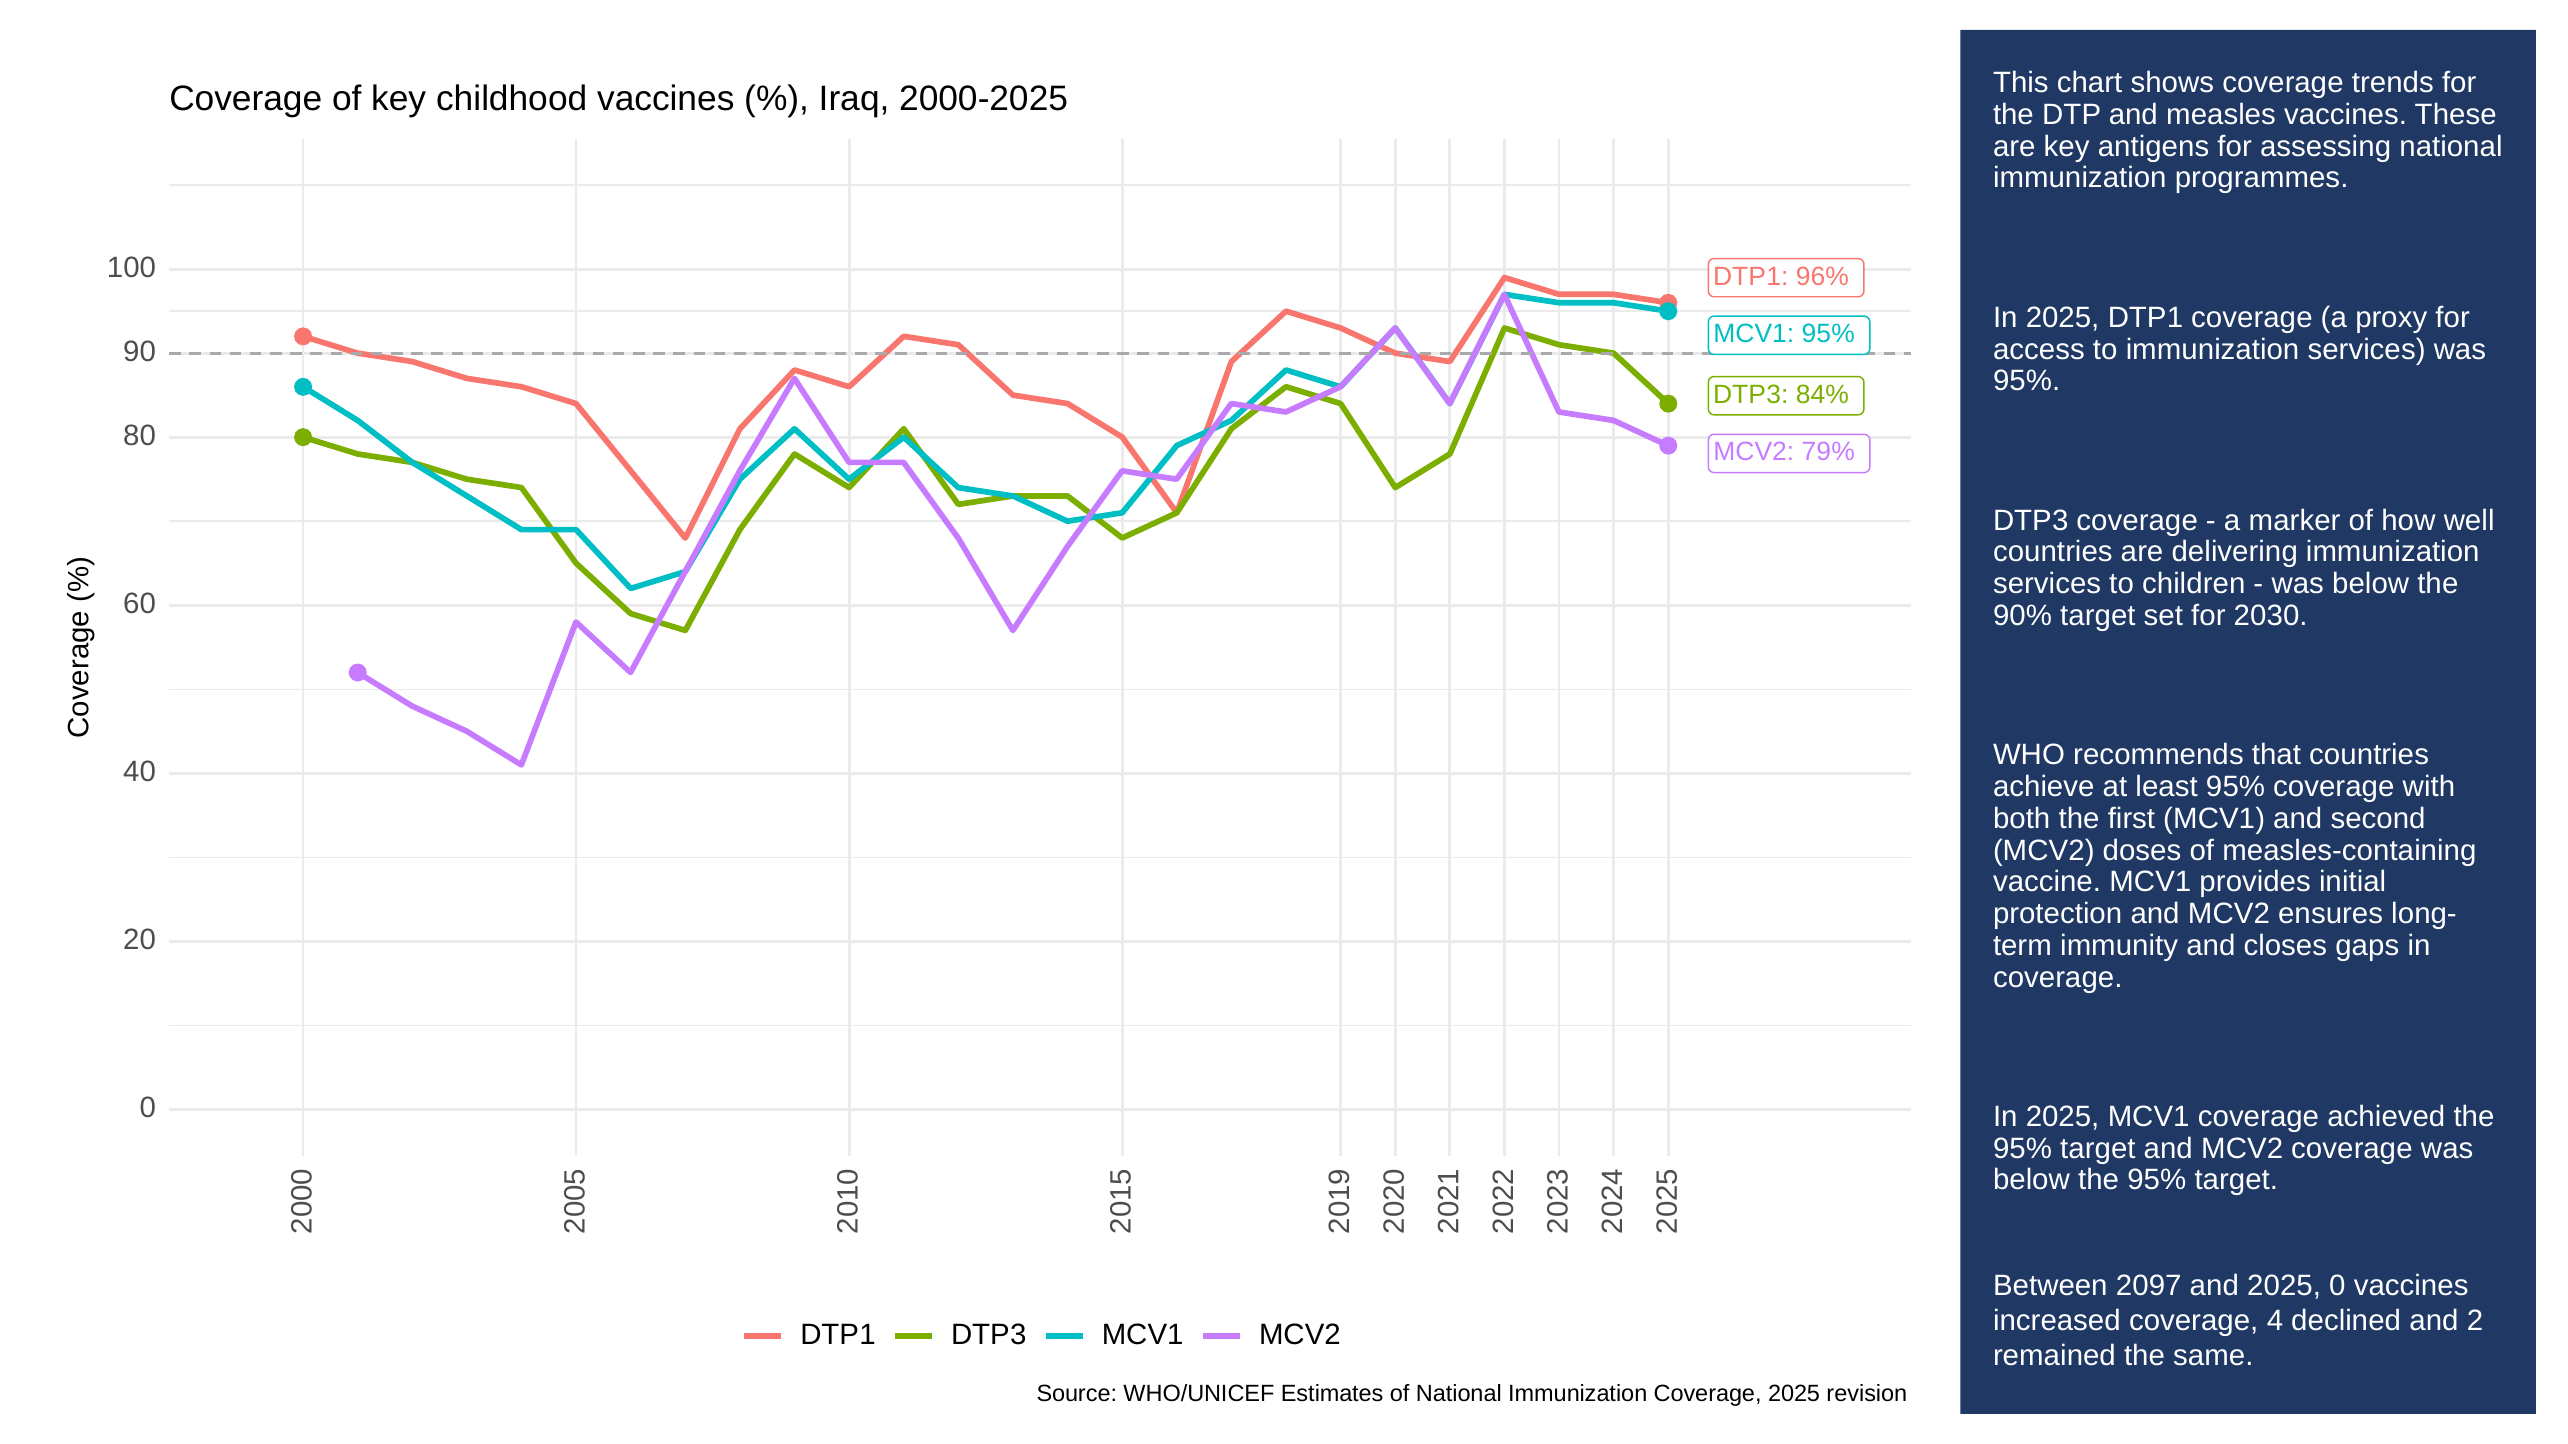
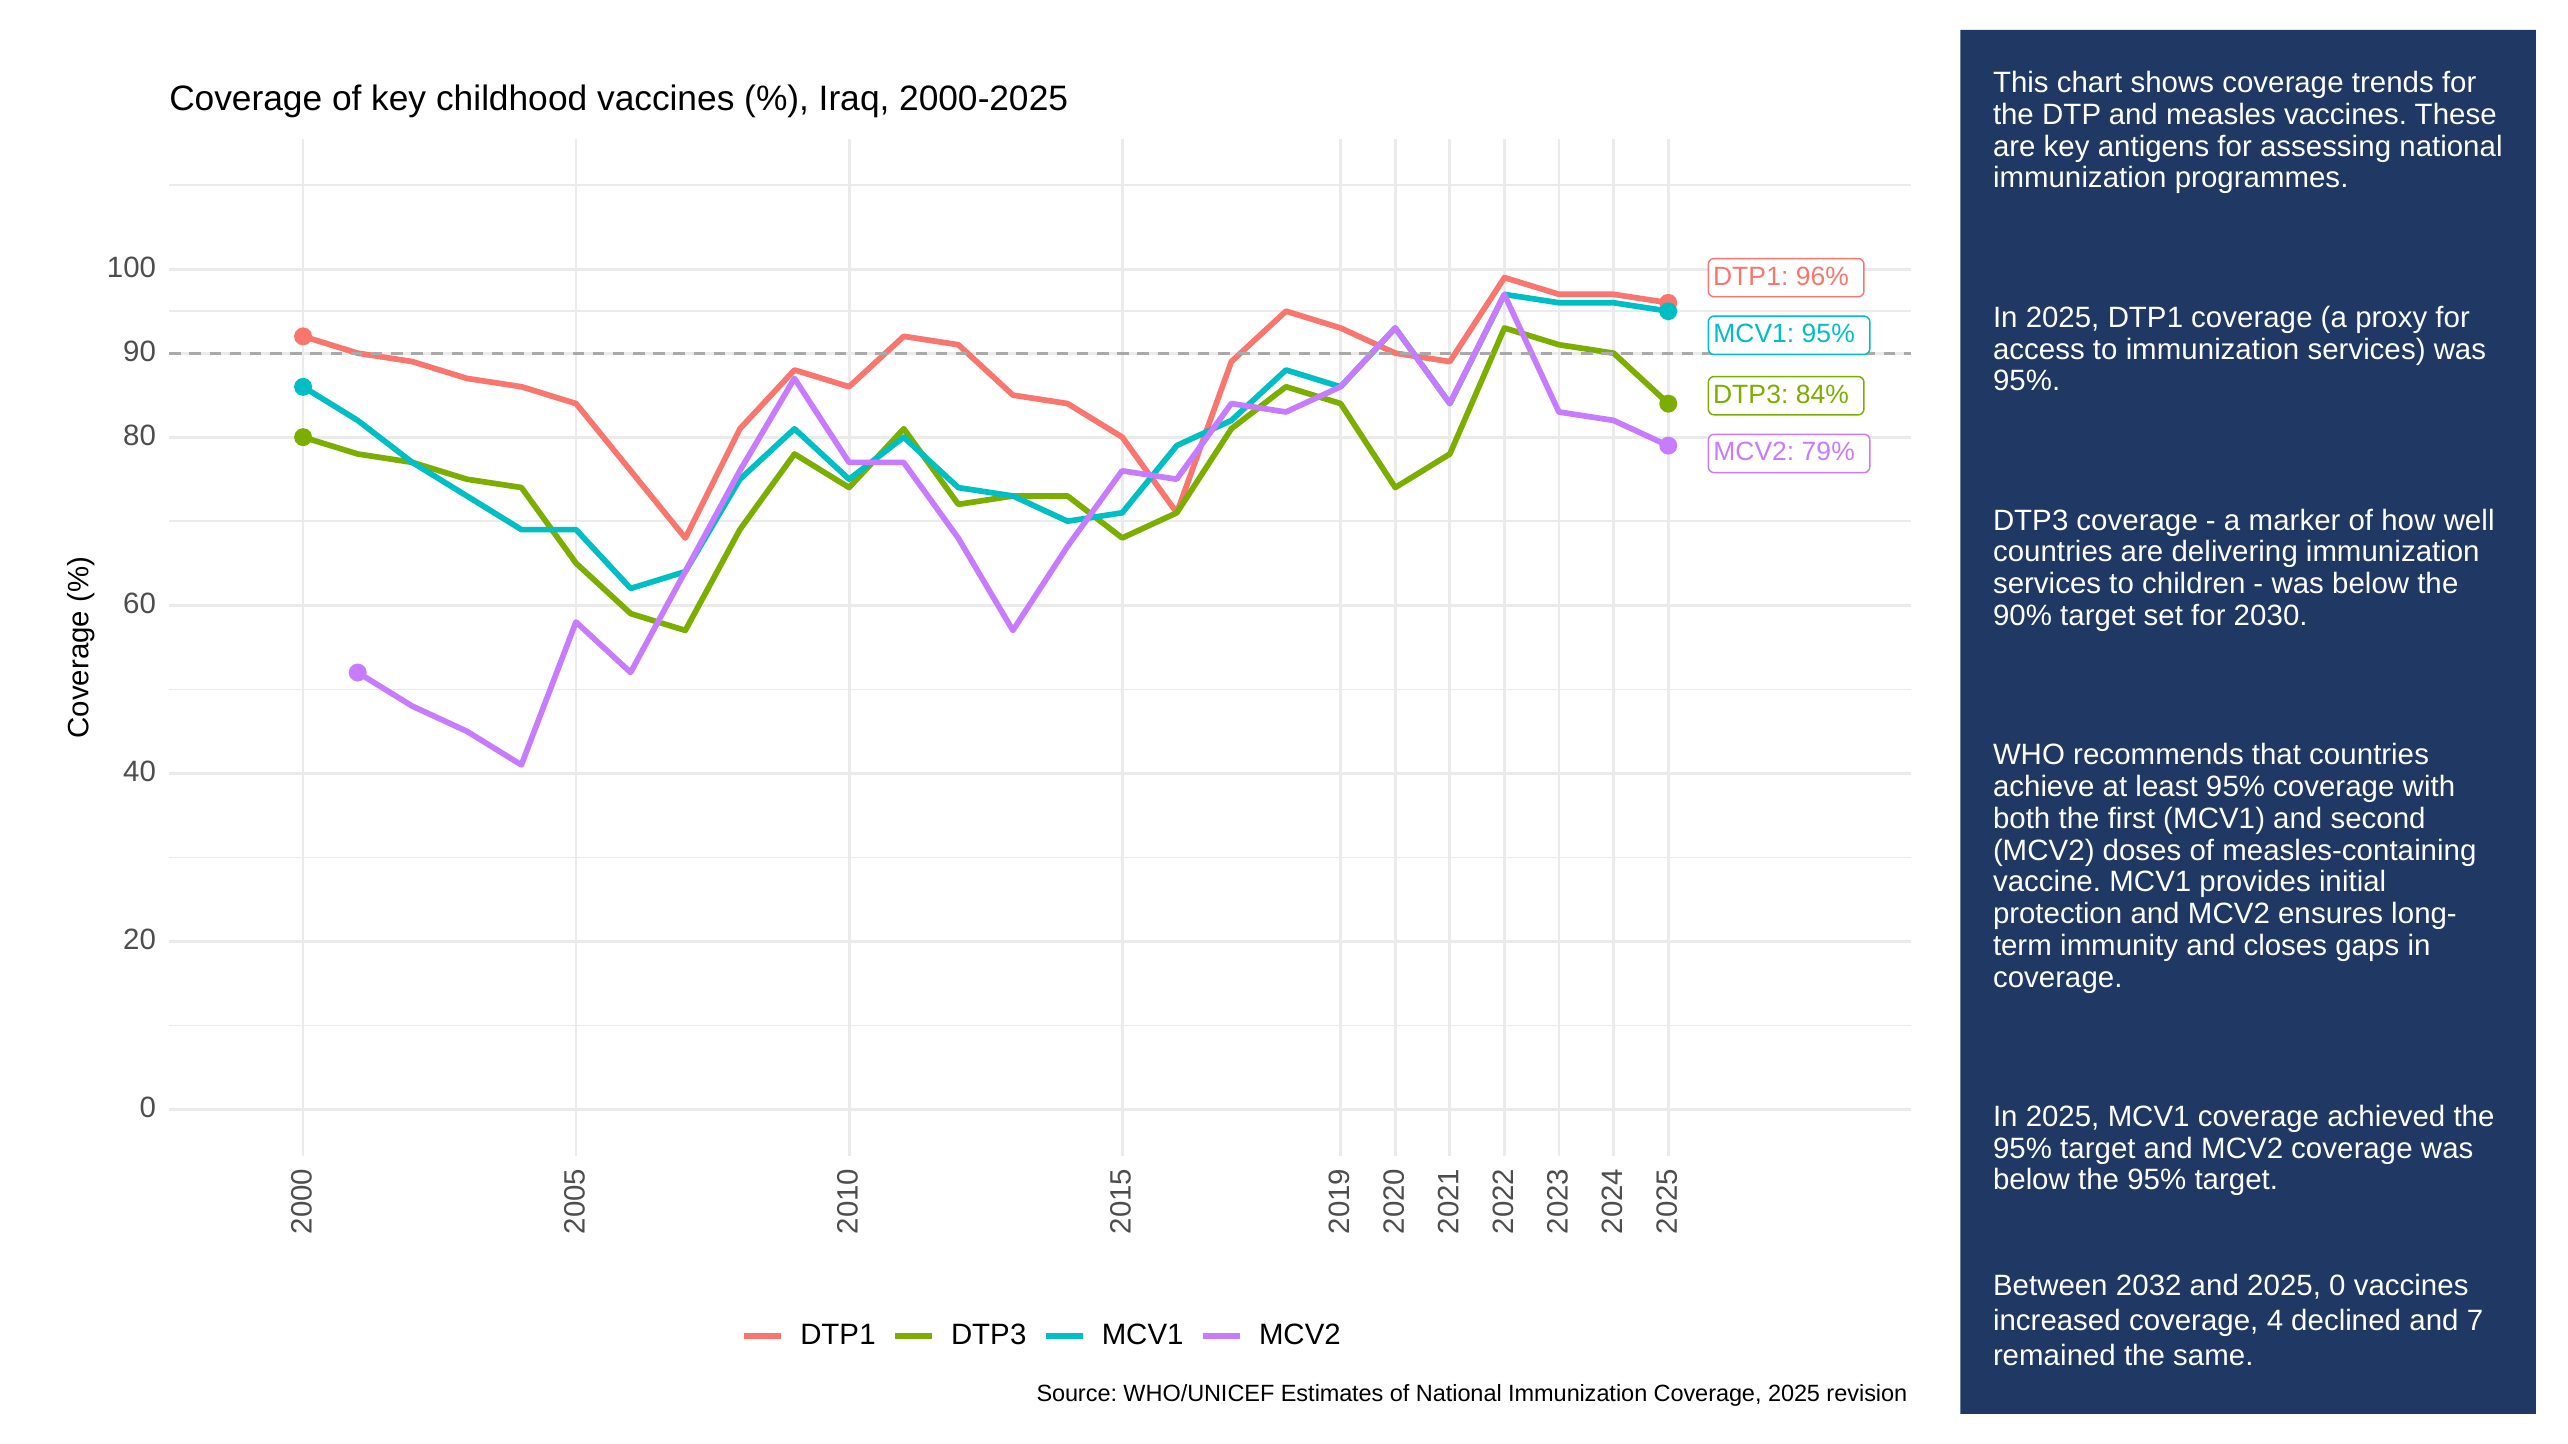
2097: 2097 -> 2032
and 2: 2 -> 7
